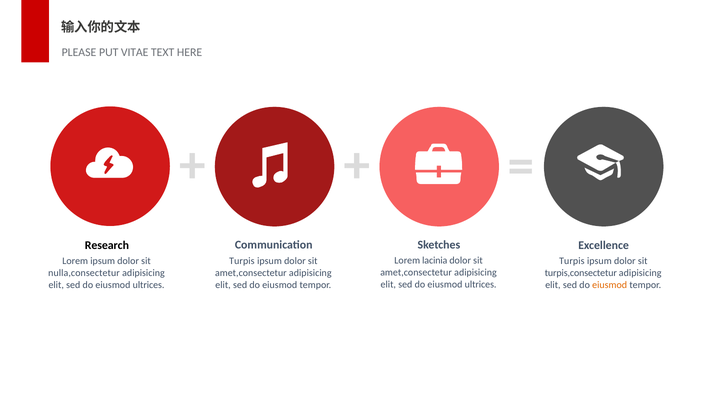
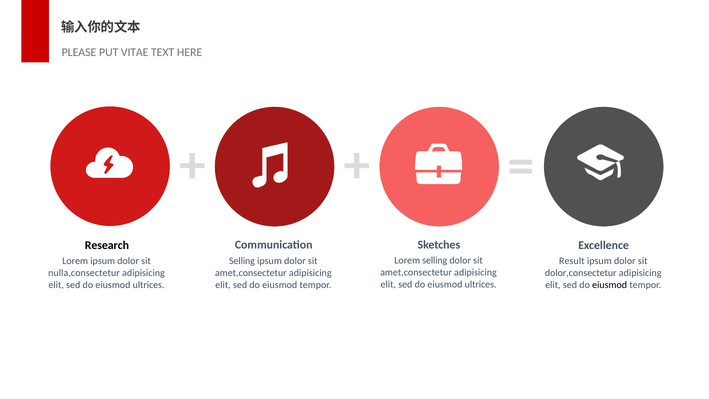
Lorem lacinia: lacinia -> selling
Turpis at (242, 261): Turpis -> Selling
Turpis at (572, 261): Turpis -> Result
turpis,consectetur: turpis,consectetur -> dolor,consectetur
eiusmod at (610, 285) colour: orange -> black
